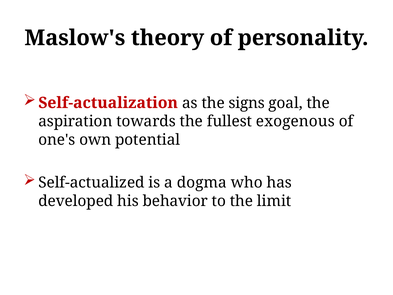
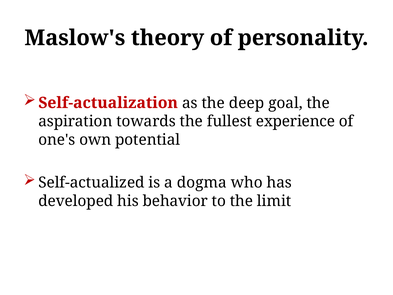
signs: signs -> deep
exogenous: exogenous -> experience
